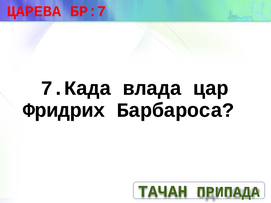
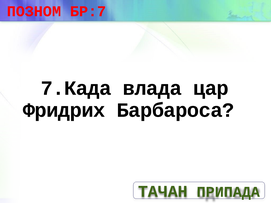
ЦАРЕВА: ЦАРЕВА -> ПОЗНОМ
